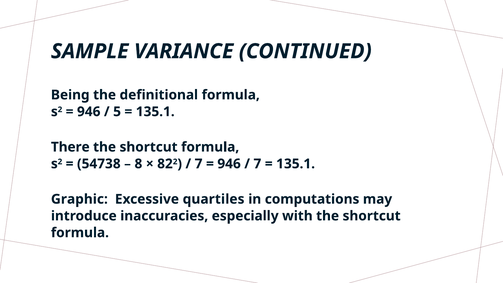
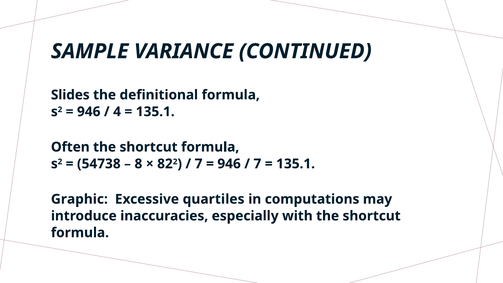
Being: Being -> Slides
5: 5 -> 4
There: There -> Often
